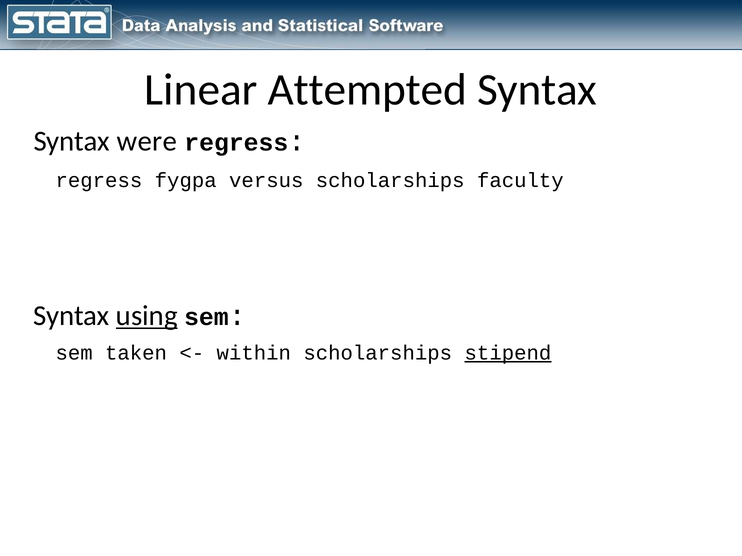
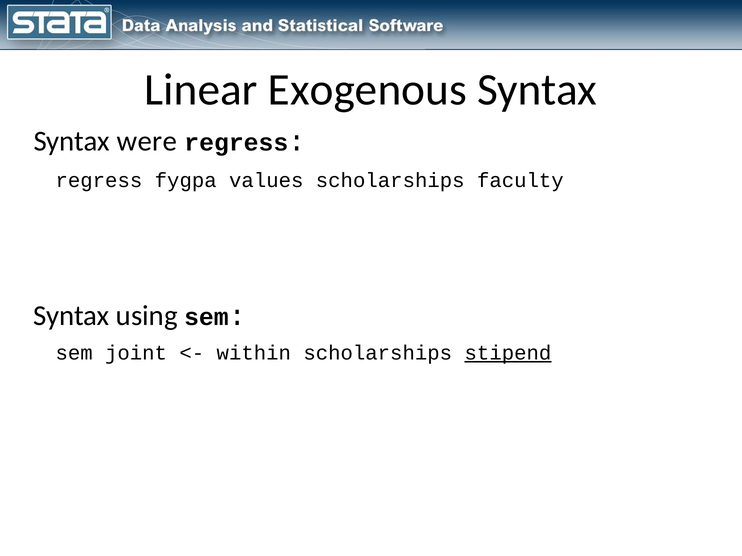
Attempted: Attempted -> Exogenous
versus: versus -> values
using underline: present -> none
taken: taken -> joint
